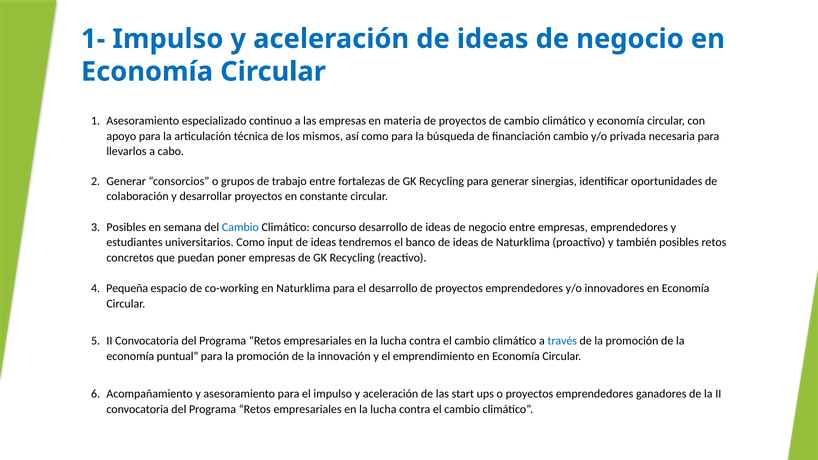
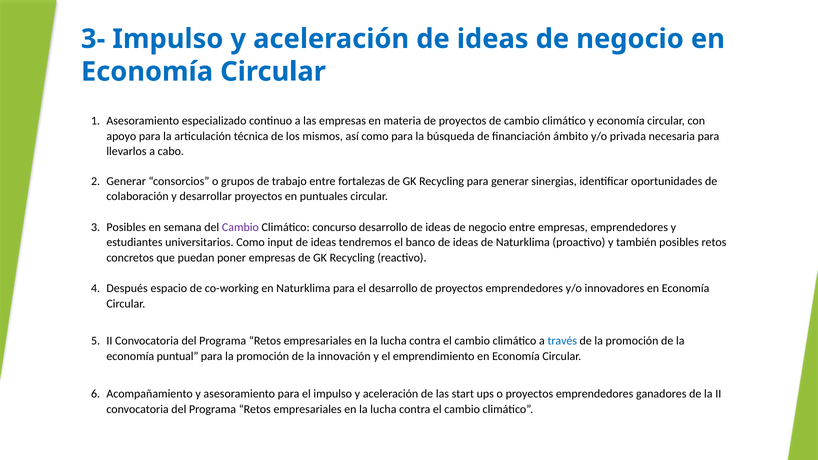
1-: 1- -> 3-
financiación cambio: cambio -> ámbito
constante: constante -> puntuales
Cambio at (240, 227) colour: blue -> purple
Pequeña: Pequeña -> Después
